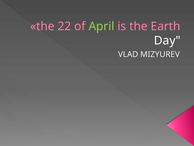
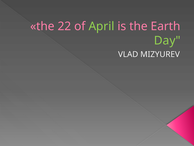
Day colour: white -> light green
